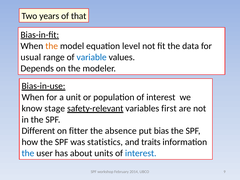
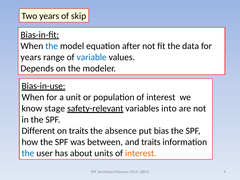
that: that -> skip
the at (52, 46) colour: orange -> blue
level: level -> after
usual at (31, 57): usual -> years
first: first -> into
on fitter: fitter -> traits
statistics: statistics -> between
interest at (141, 153) colour: blue -> orange
